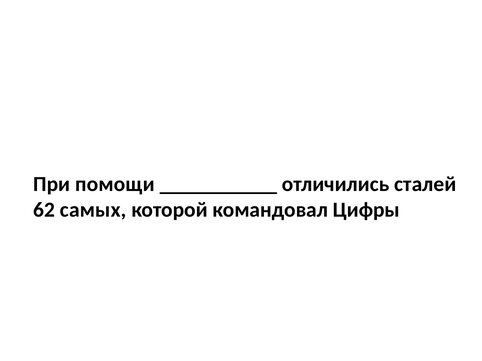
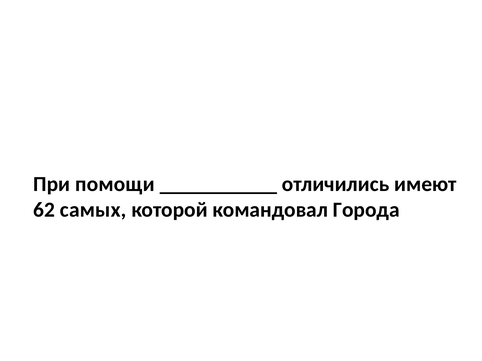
сталей: сталей -> имеют
Цифры: Цифры -> Города
